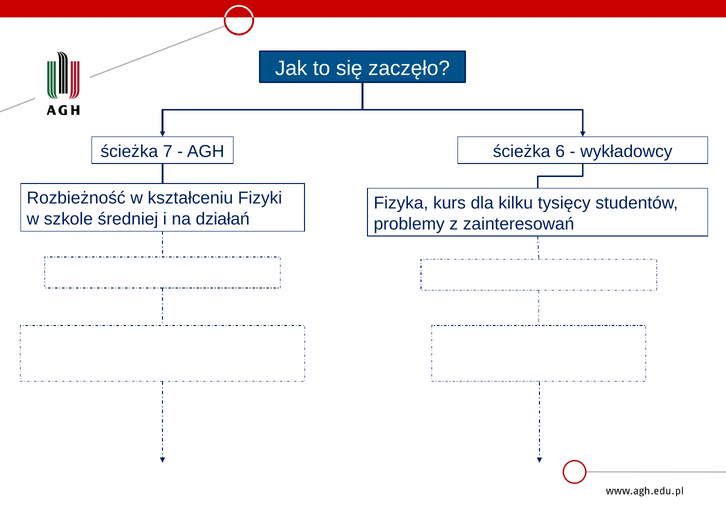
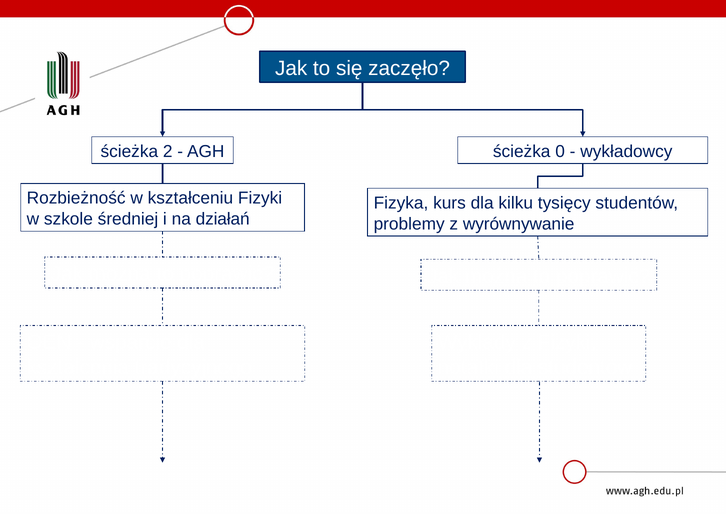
7: 7 -> 2
6: 6 -> 0
zainteresowań: zainteresowań -> wyrównywanie
